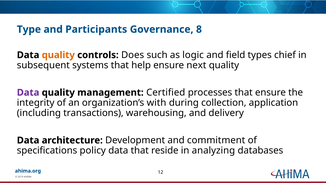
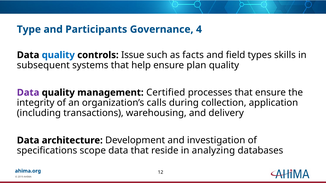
8: 8 -> 4
quality at (58, 55) colour: orange -> blue
Does: Does -> Issue
logic: logic -> facts
chief: chief -> skills
next: next -> plan
with: with -> calls
commitment: commitment -> investigation
policy: policy -> scope
